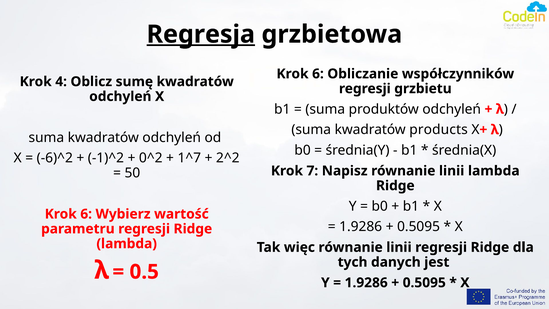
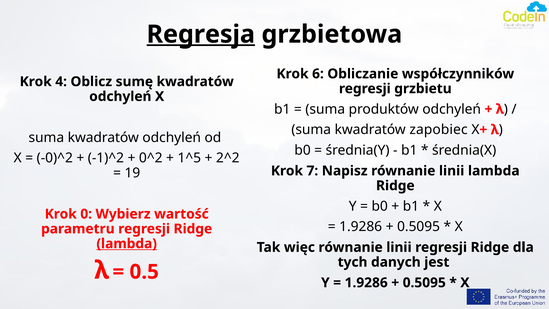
products: products -> zapobiec
-6)^2: -6)^2 -> -0)^2
1^7: 1^7 -> 1^5
50: 50 -> 19
6 at (86, 214): 6 -> 0
lambda at (127, 244) underline: none -> present
